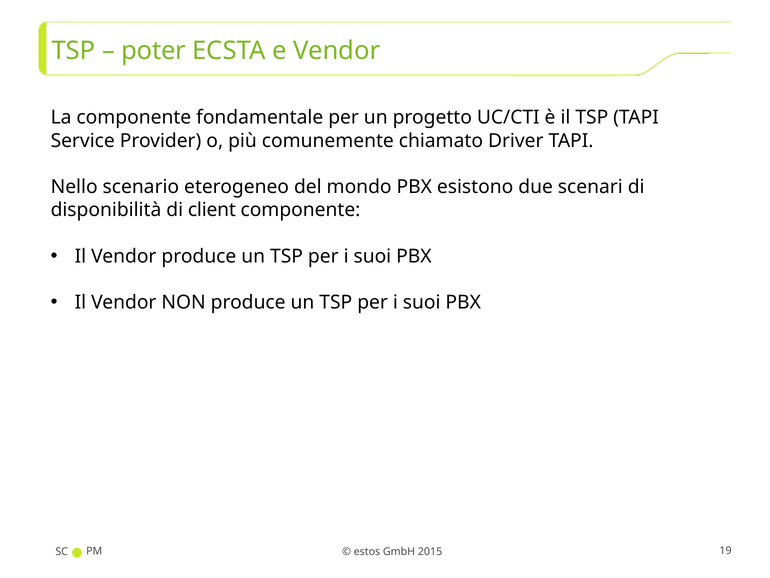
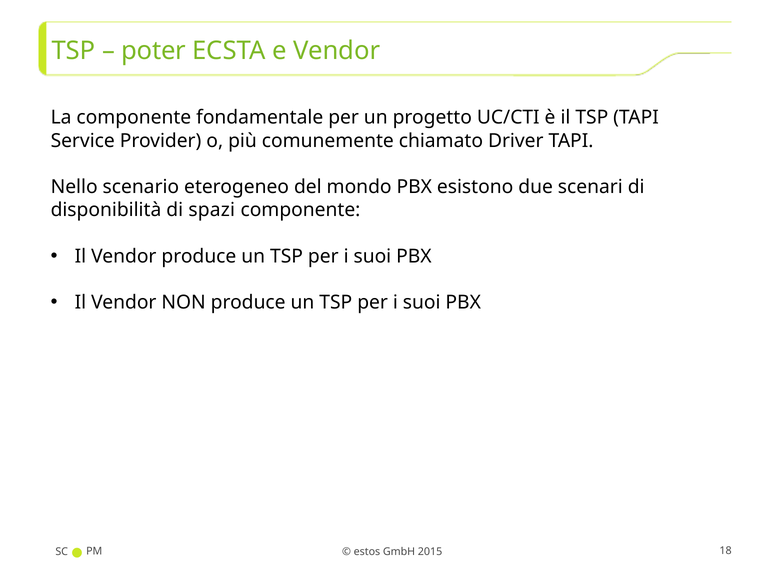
client: client -> spazi
19: 19 -> 18
